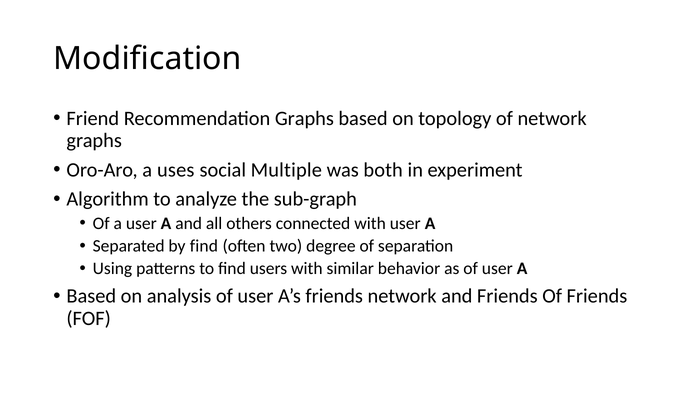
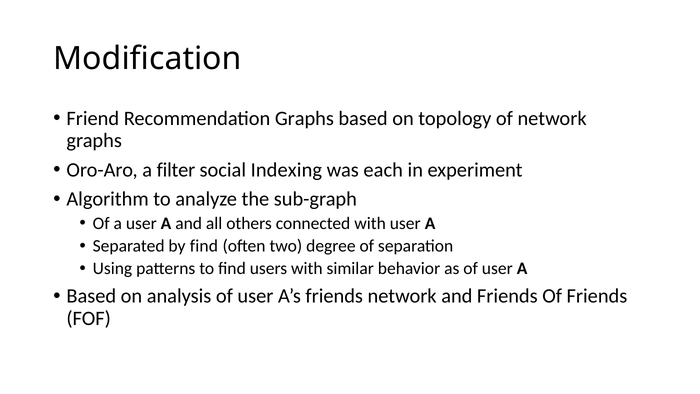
uses: uses -> filter
Multiple: Multiple -> Indexing
both: both -> each
